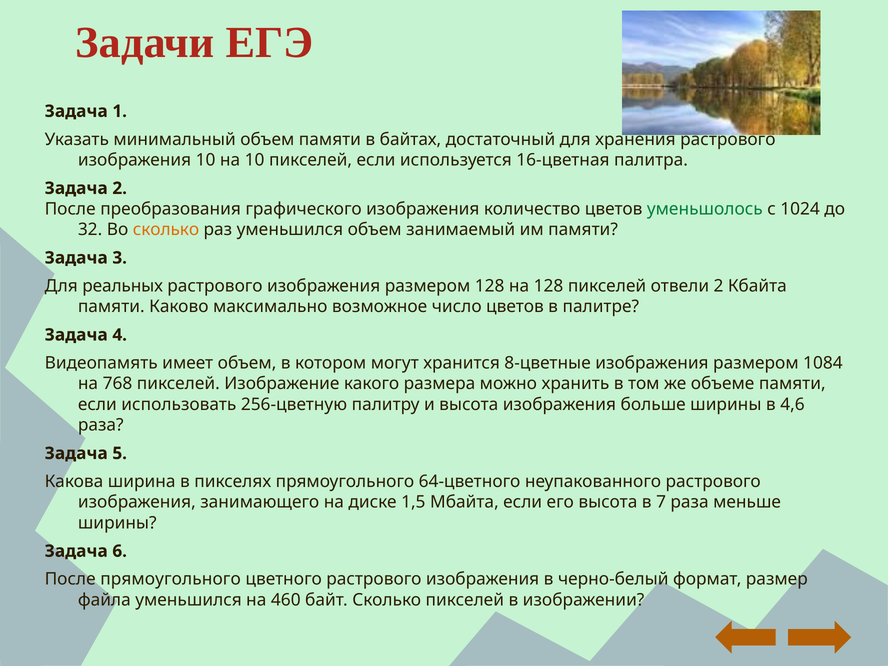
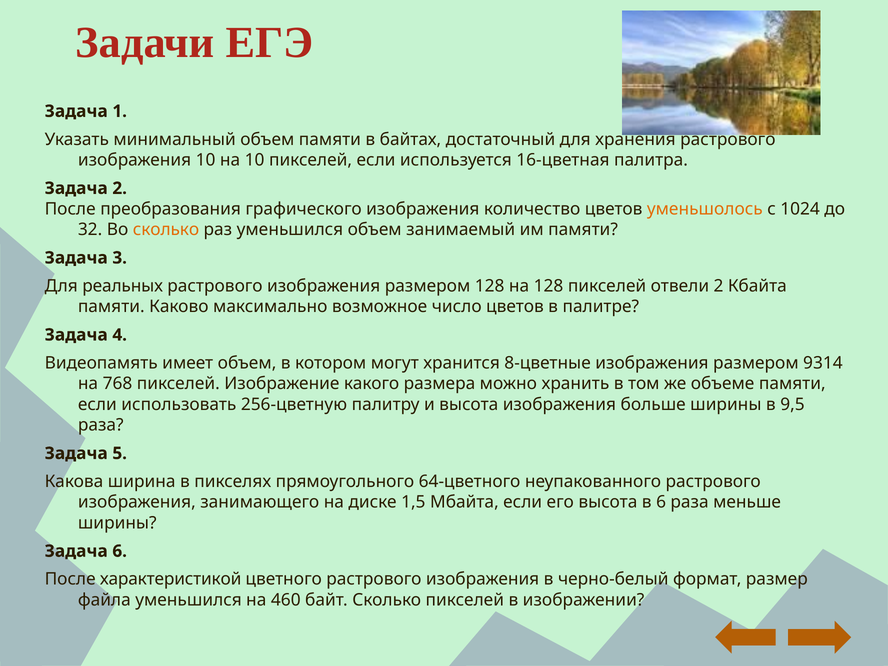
уменьшолось colour: green -> orange
1084: 1084 -> 9314
4,6: 4,6 -> 9,5
в 7: 7 -> 6
После прямоугольного: прямоугольного -> характеристикой
